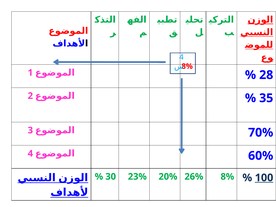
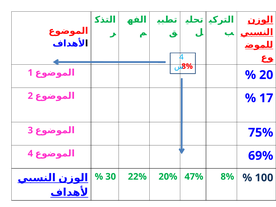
28: 28 -> 20
35: 35 -> 17
70%: 70% -> 75%
60%: 60% -> 69%
23%: 23% -> 22%
26%: 26% -> 47%
100 underline: present -> none
